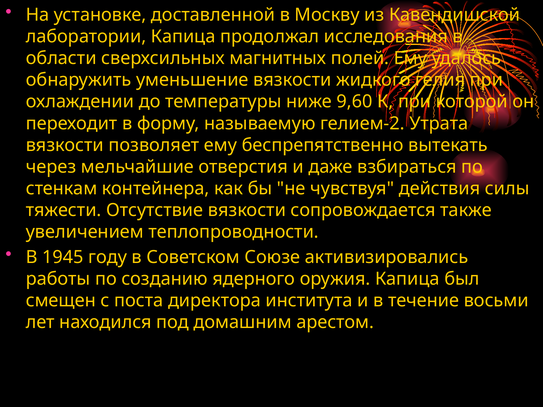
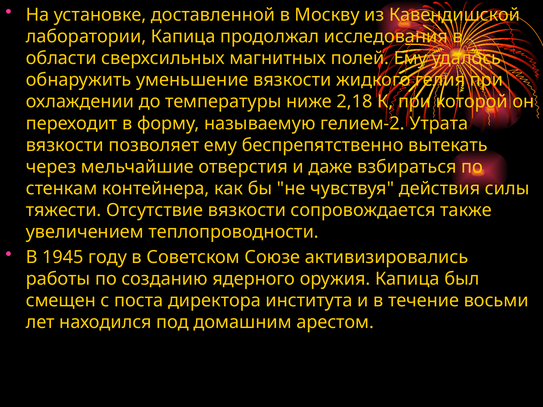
9,60: 9,60 -> 2,18
